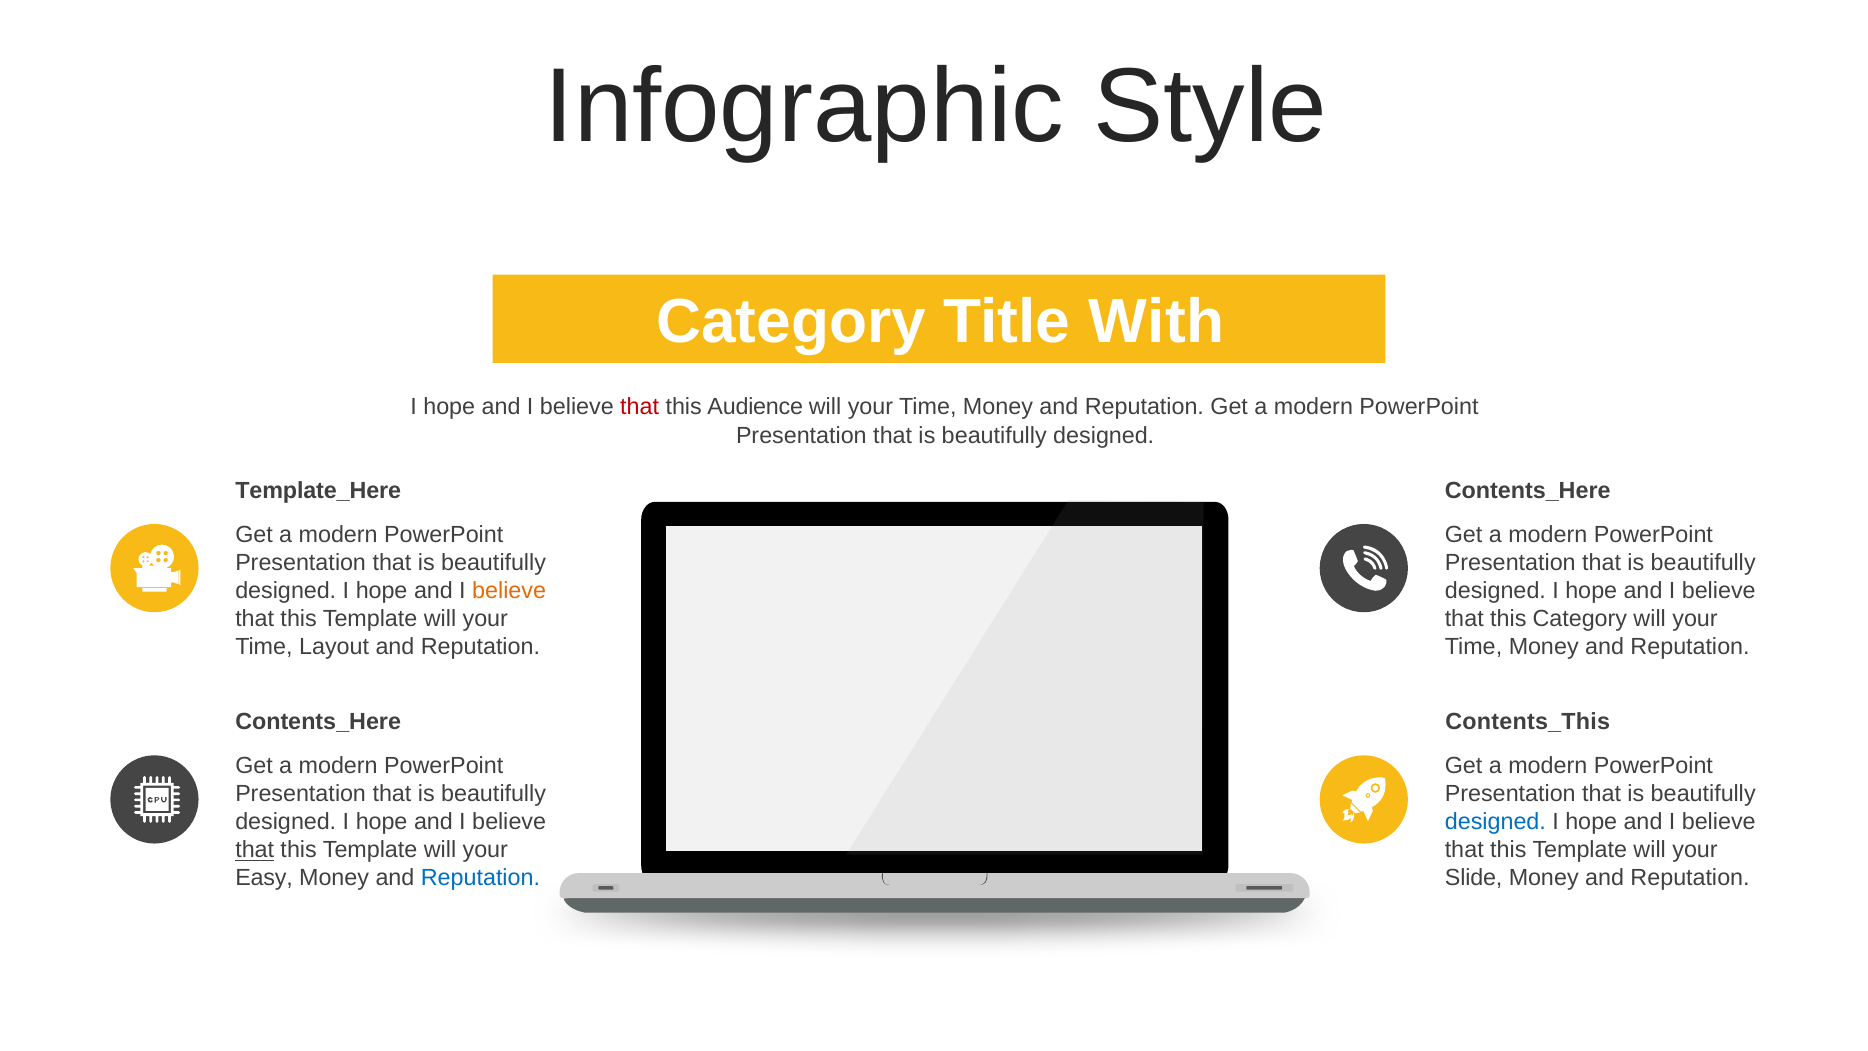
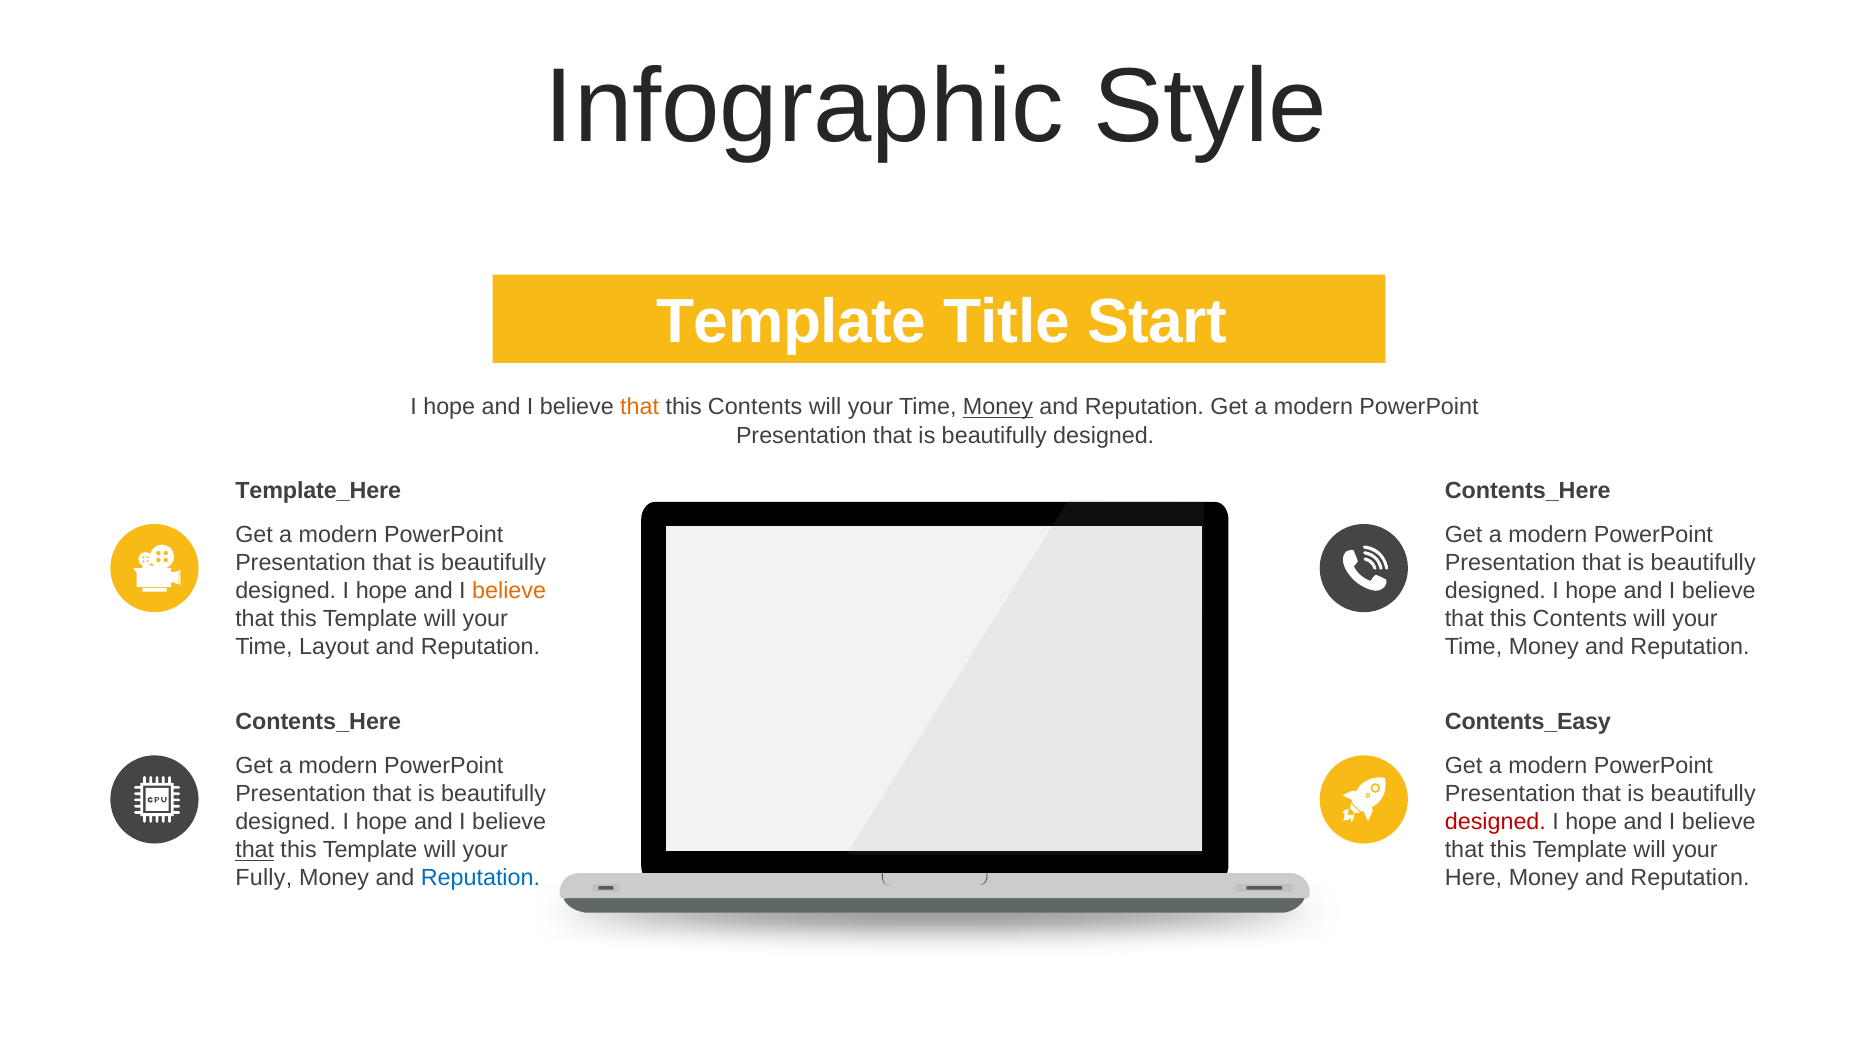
Category at (791, 322): Category -> Template
With: With -> Start
that at (640, 407) colour: red -> orange
Audience at (755, 407): Audience -> Contents
Money at (998, 407) underline: none -> present
Category at (1580, 619): Category -> Contents
Contents_This: Contents_This -> Contents_Easy
designed at (1495, 822) colour: blue -> red
Easy: Easy -> Fully
Slide: Slide -> Here
